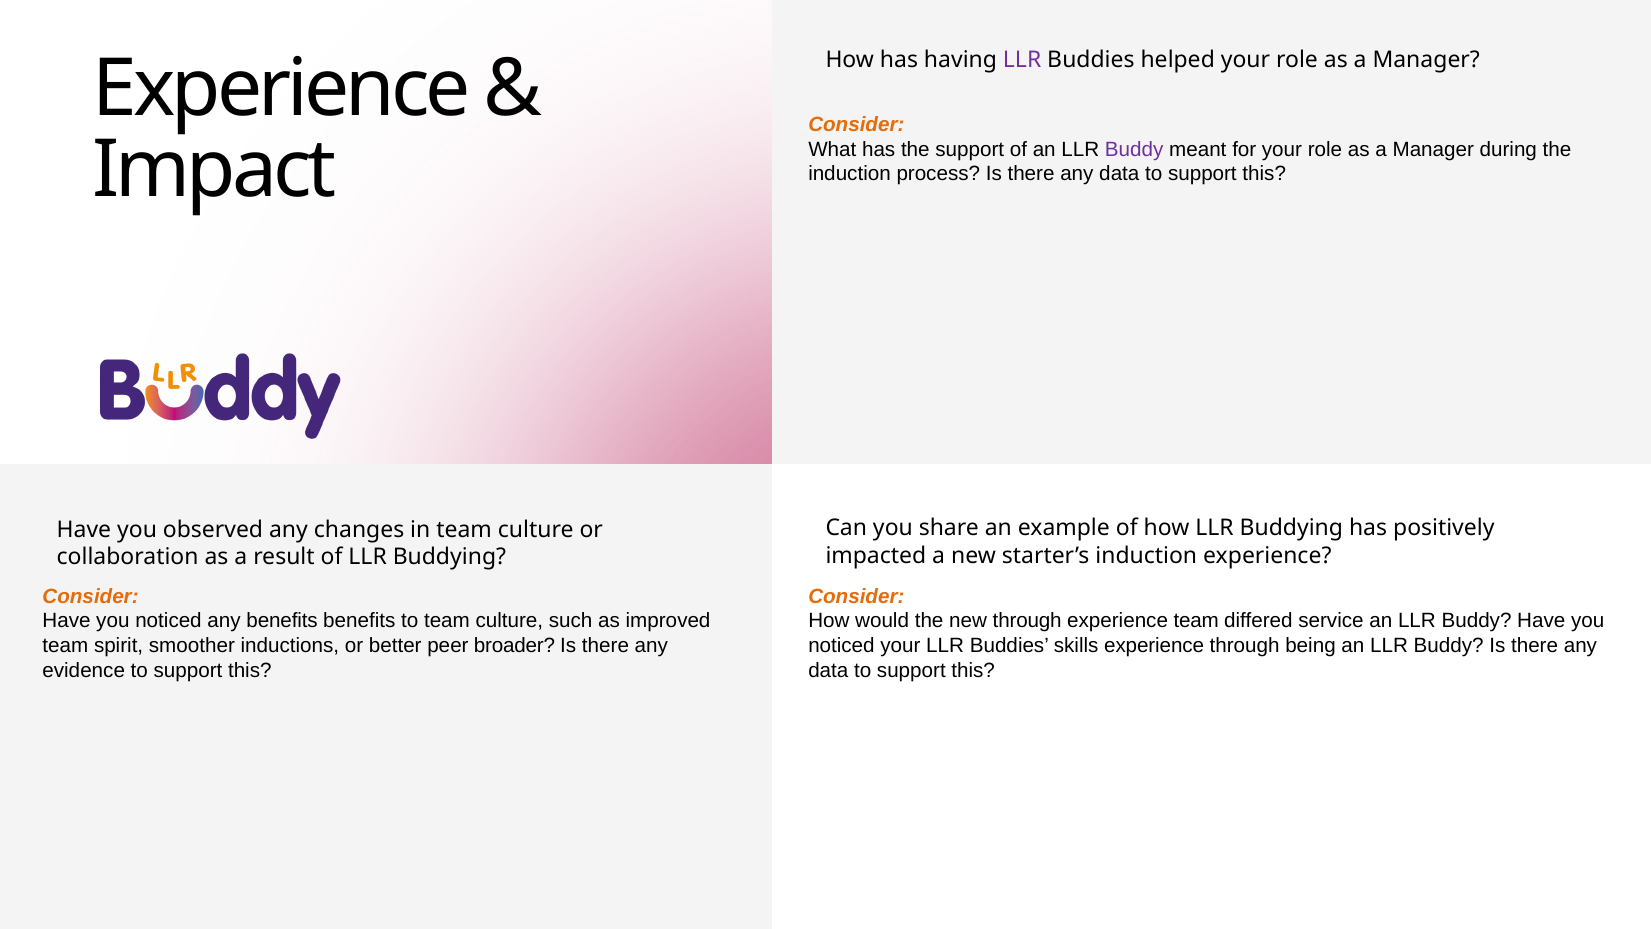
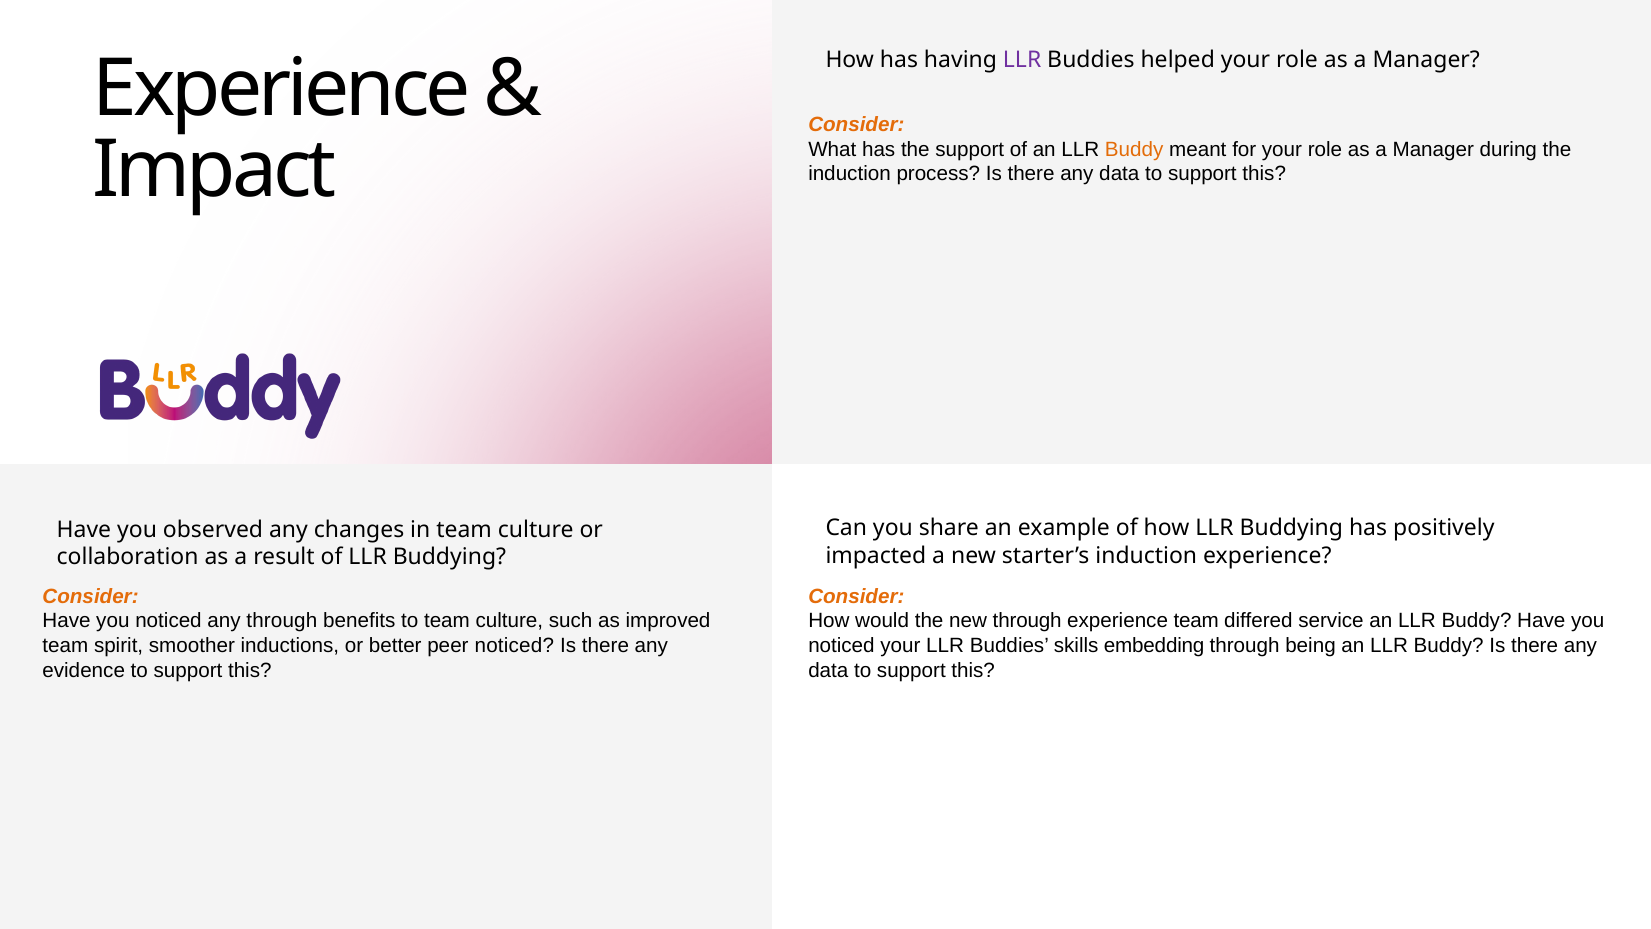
Buddy at (1134, 149) colour: purple -> orange
any benefits: benefits -> through
peer broader: broader -> noticed
skills experience: experience -> embedding
